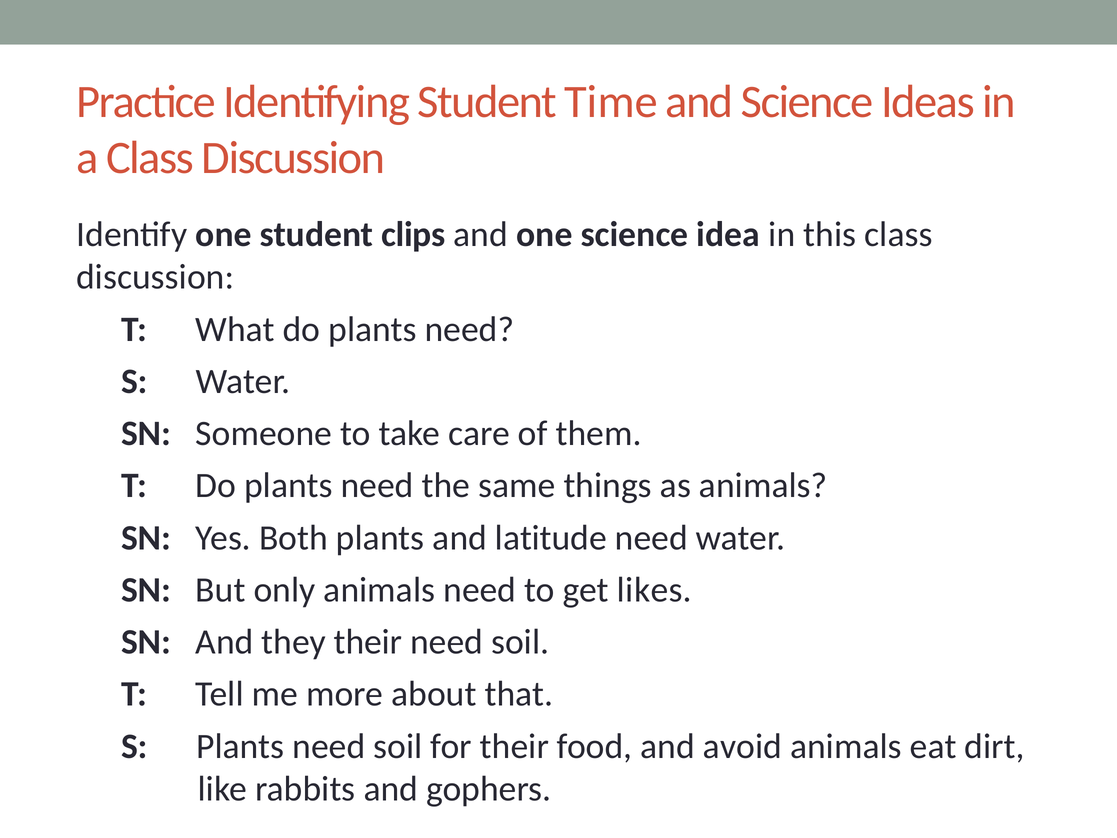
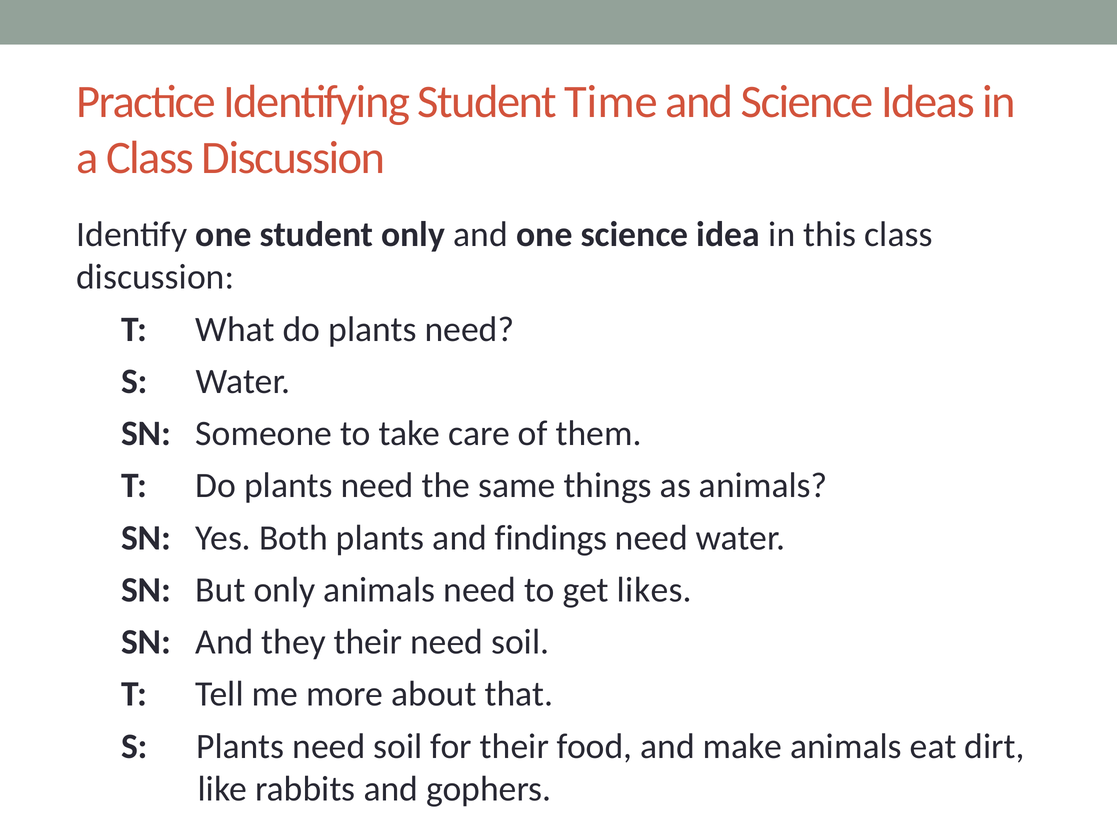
student clips: clips -> only
latitude: latitude -> findings
avoid: avoid -> make
